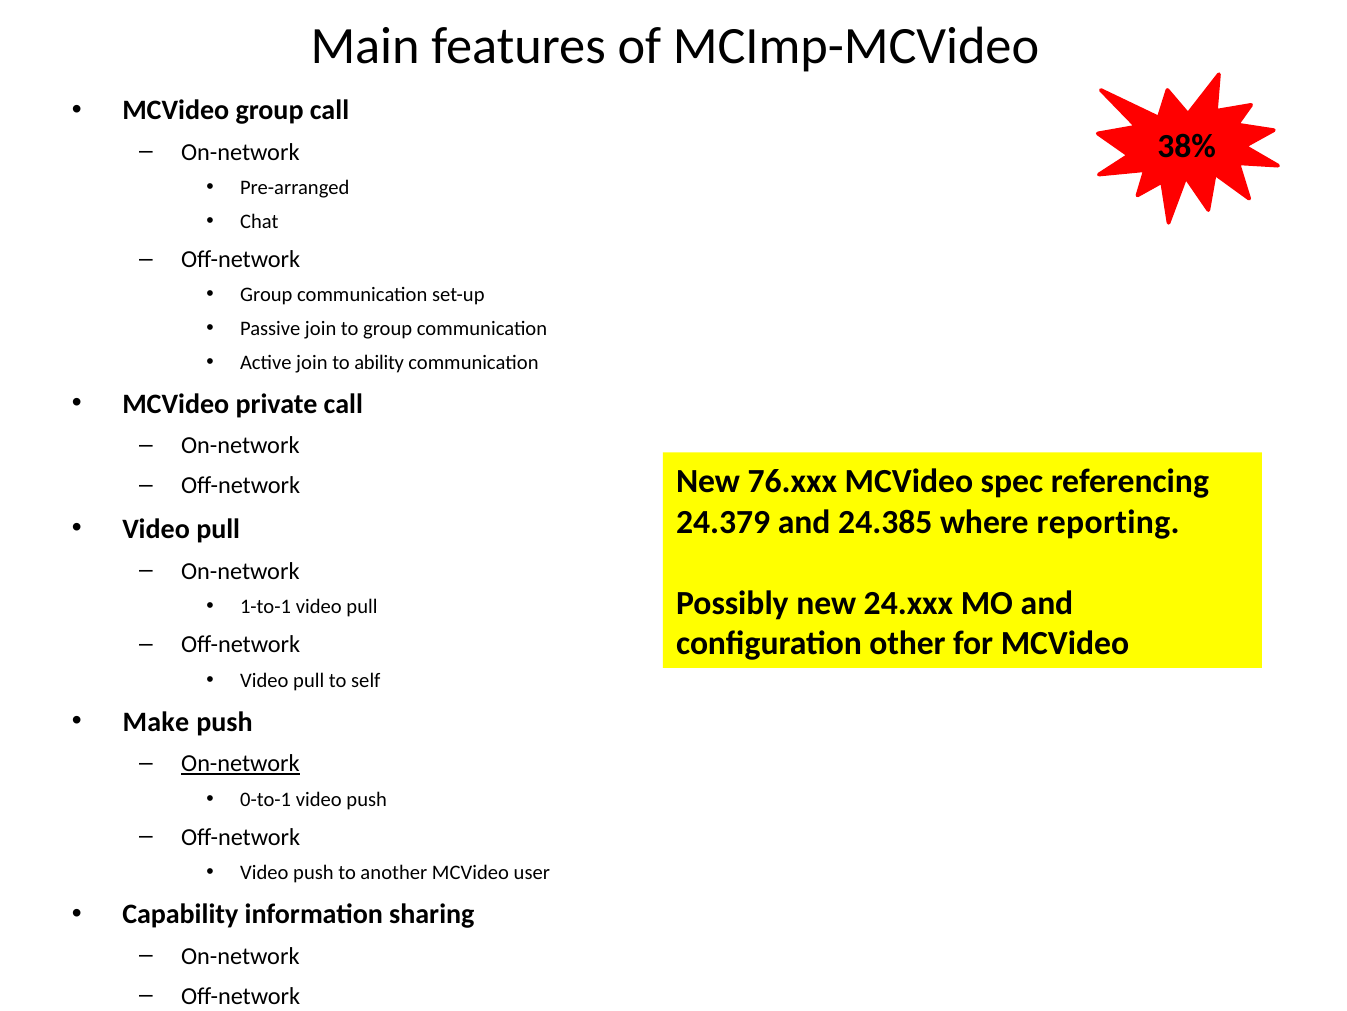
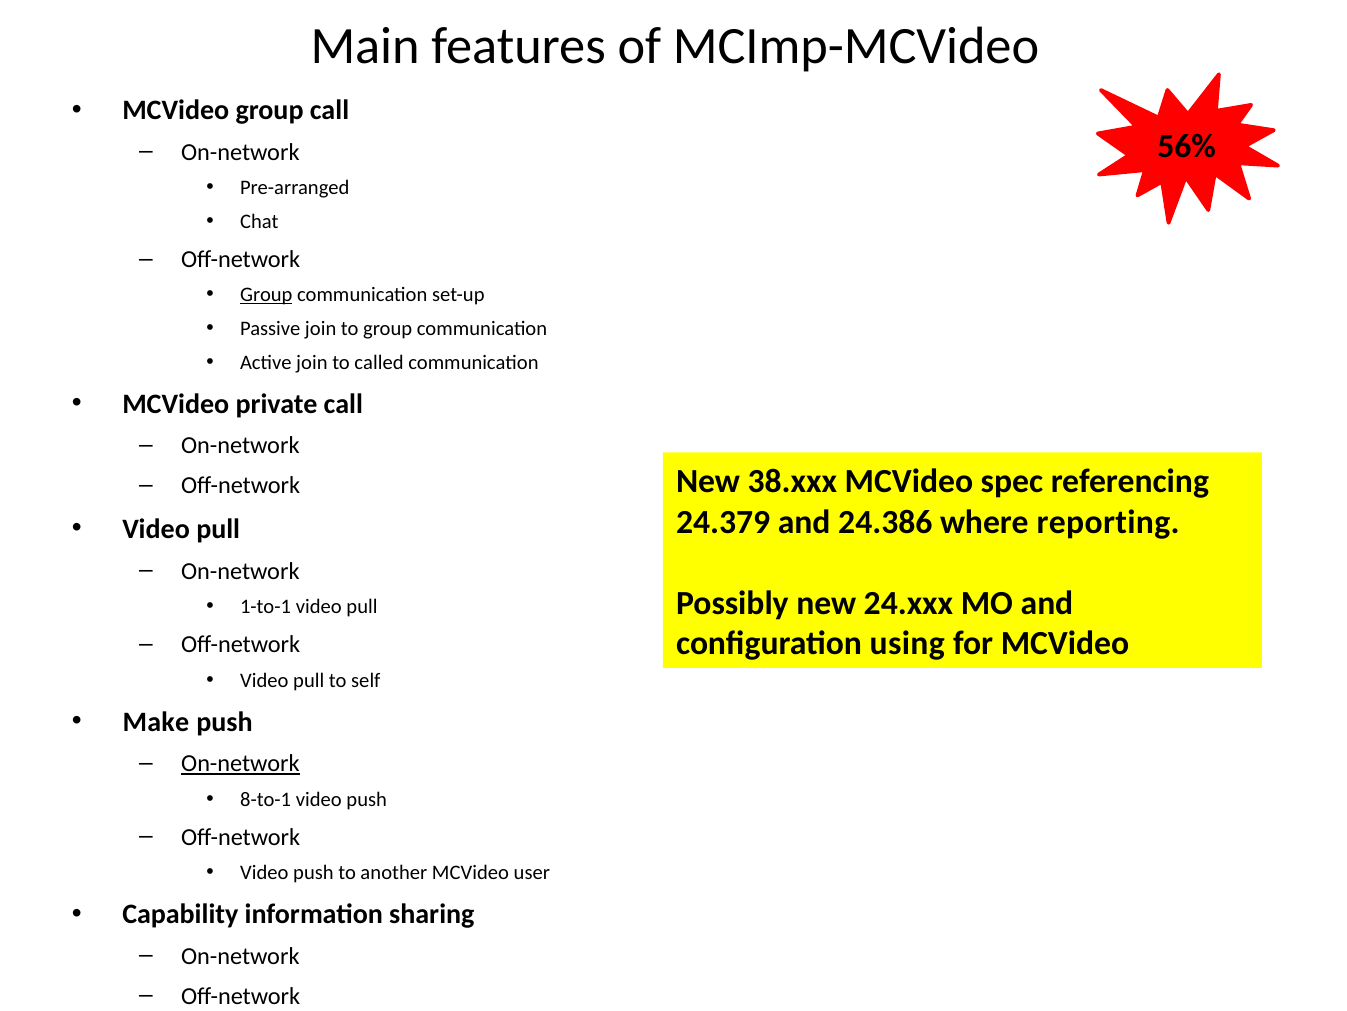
38%: 38% -> 56%
Group at (266, 295) underline: none -> present
ability: ability -> called
76.xxx: 76.xxx -> 38.xxx
24.385: 24.385 -> 24.386
other: other -> using
0-to-1: 0-to-1 -> 8-to-1
